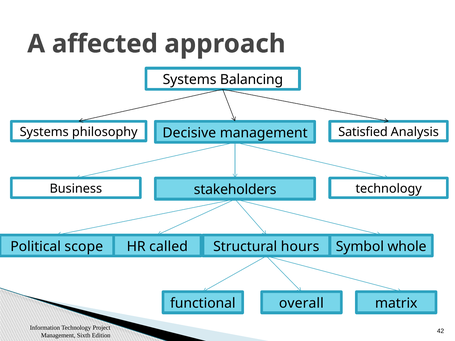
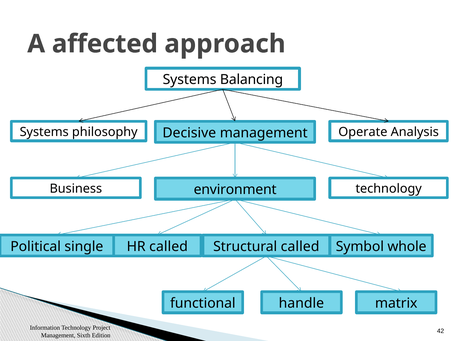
Satisfied: Satisfied -> Operate
stakeholders: stakeholders -> environment
scope: scope -> single
Structural hours: hours -> called
overall: overall -> handle
